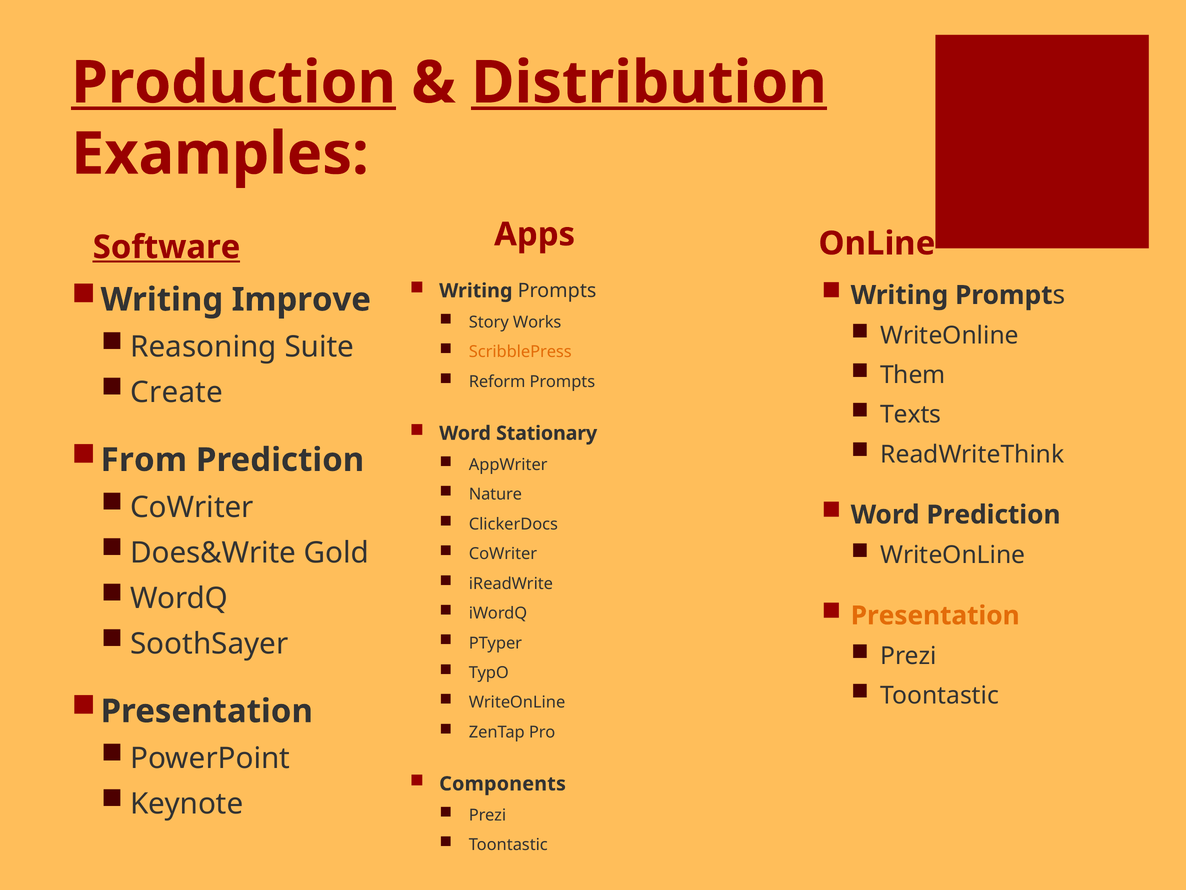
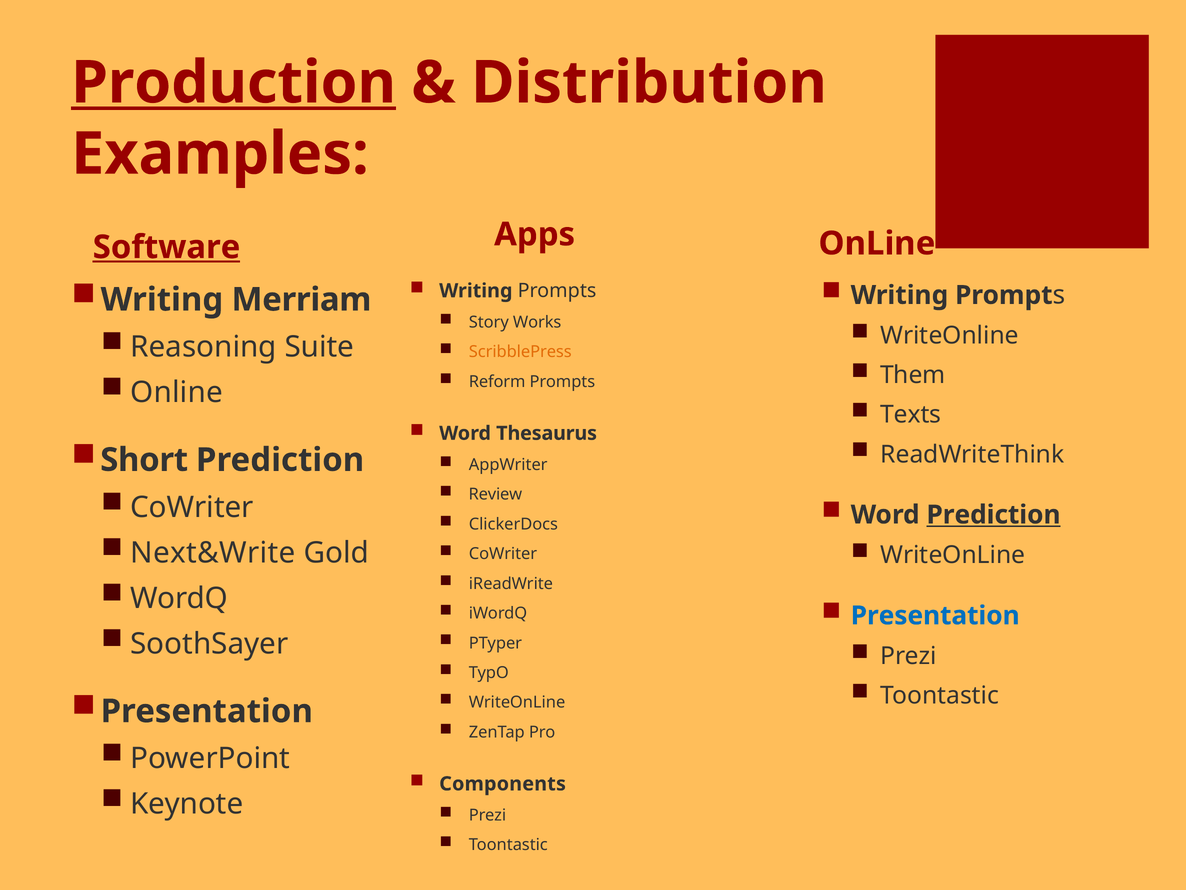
Distribution underline: present -> none
Improve: Improve -> Merriam
Create at (177, 392): Create -> Online
Stationary: Stationary -> Thesaurus
From: From -> Short
Nature: Nature -> Review
Prediction at (994, 515) underline: none -> present
Does&Write: Does&Write -> Next&Write
Presentation at (935, 615) colour: orange -> blue
